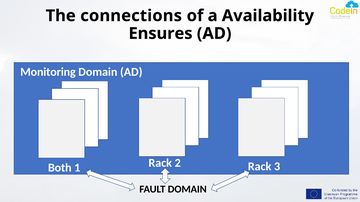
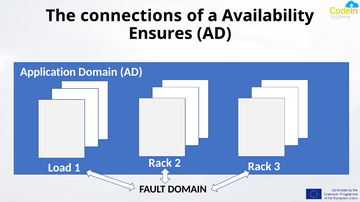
Monitoring: Monitoring -> Application
Both: Both -> Load
